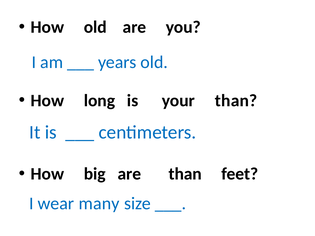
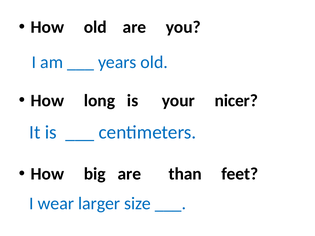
your than: than -> nicer
many: many -> larger
